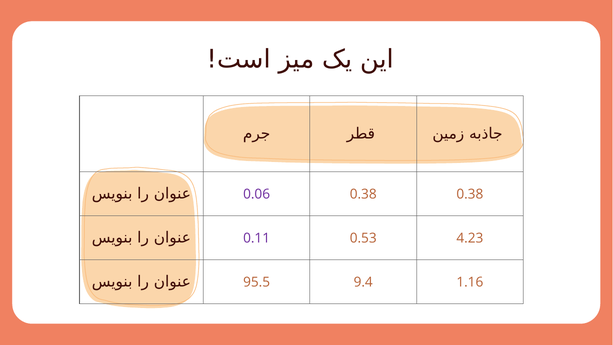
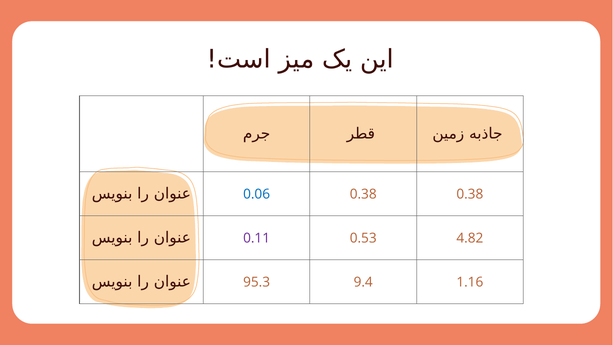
0.06 colour: purple -> blue
4.23: 4.23 -> 4.82
95.5: 95.5 -> 95.3
